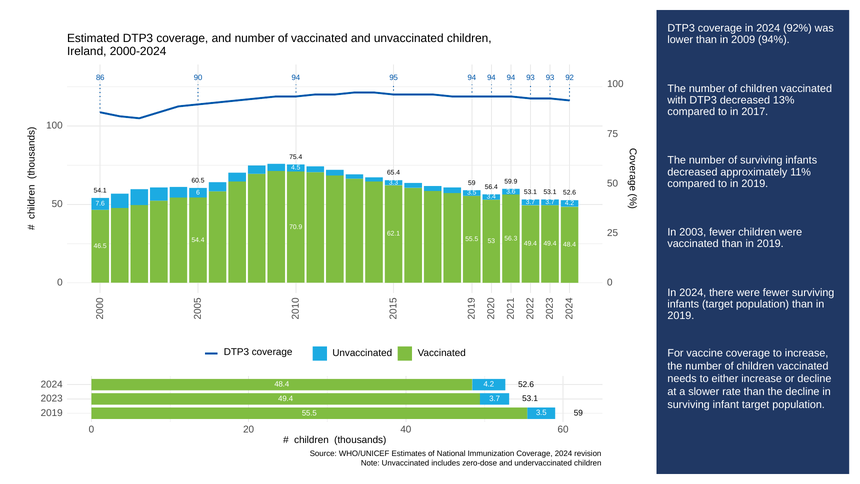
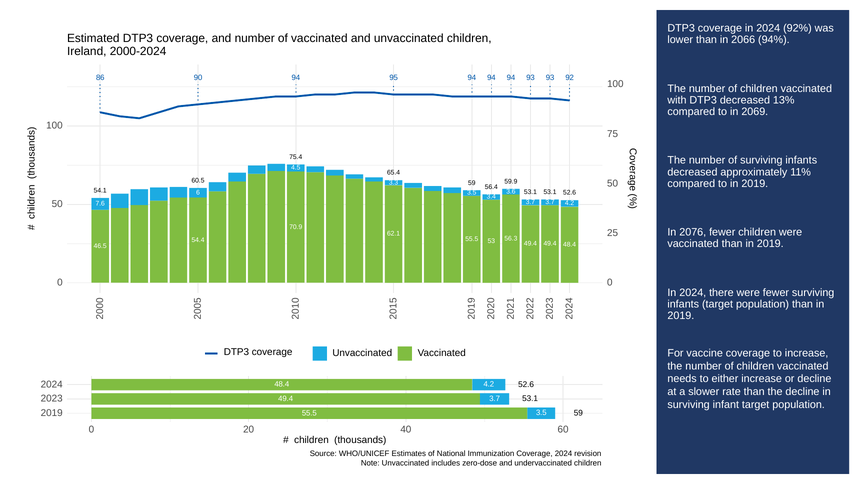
2009: 2009 -> 2066
2017: 2017 -> 2069
2003: 2003 -> 2076
